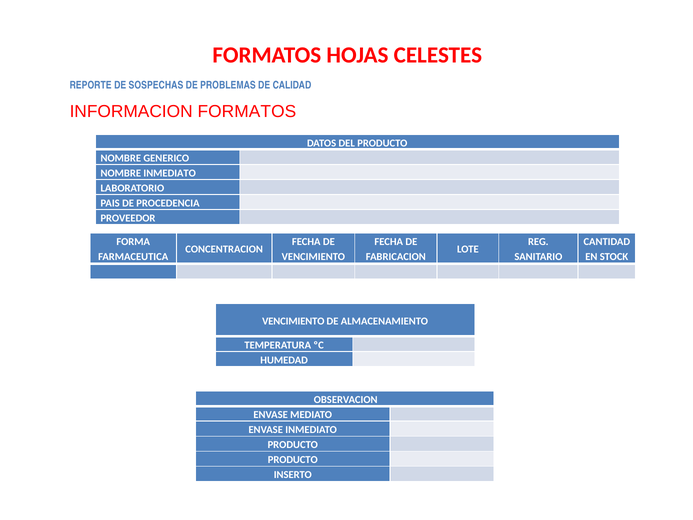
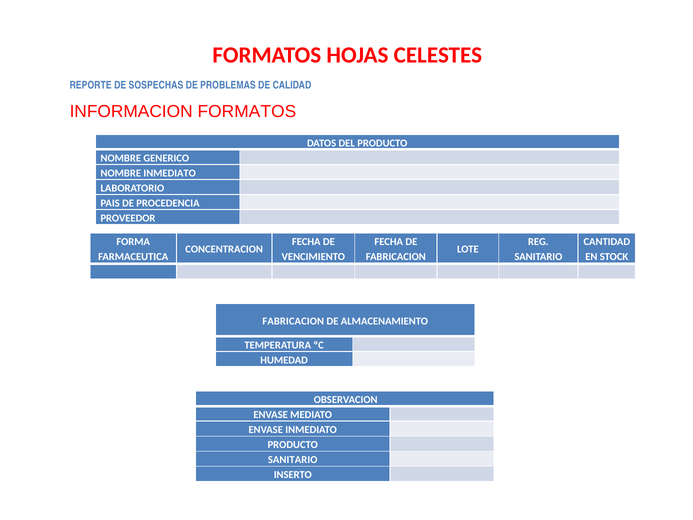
VENCIMIENTO at (293, 321): VENCIMIENTO -> FABRICACION
PRODUCTO at (293, 460): PRODUCTO -> SANITARIO
